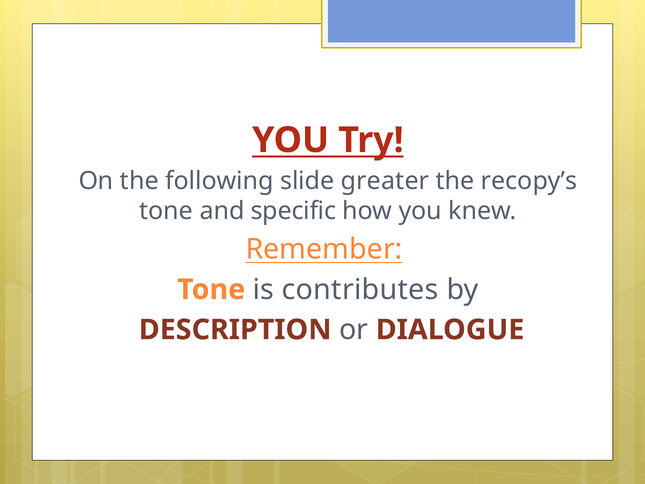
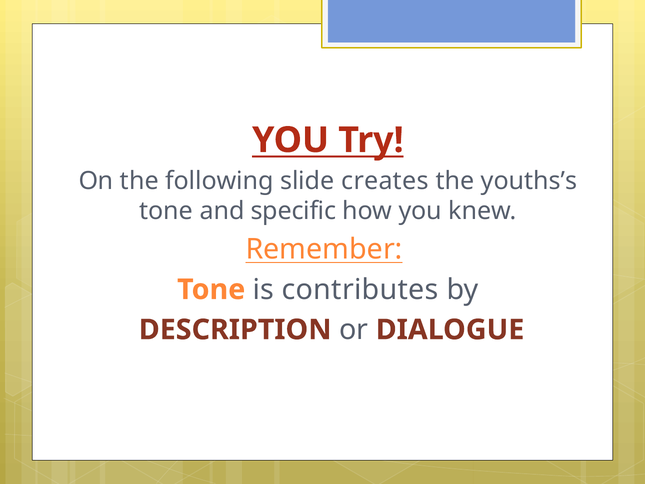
greater: greater -> creates
recopy’s: recopy’s -> youths’s
